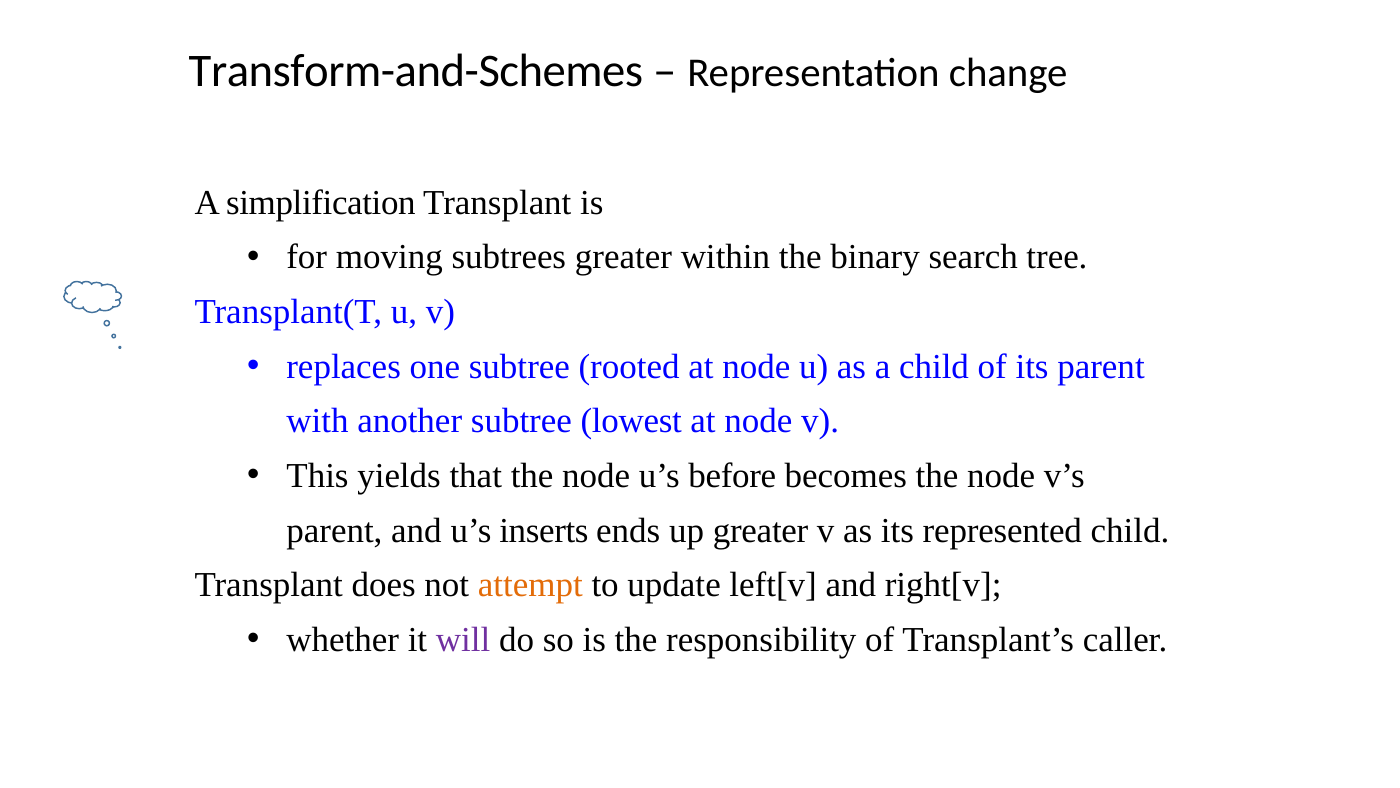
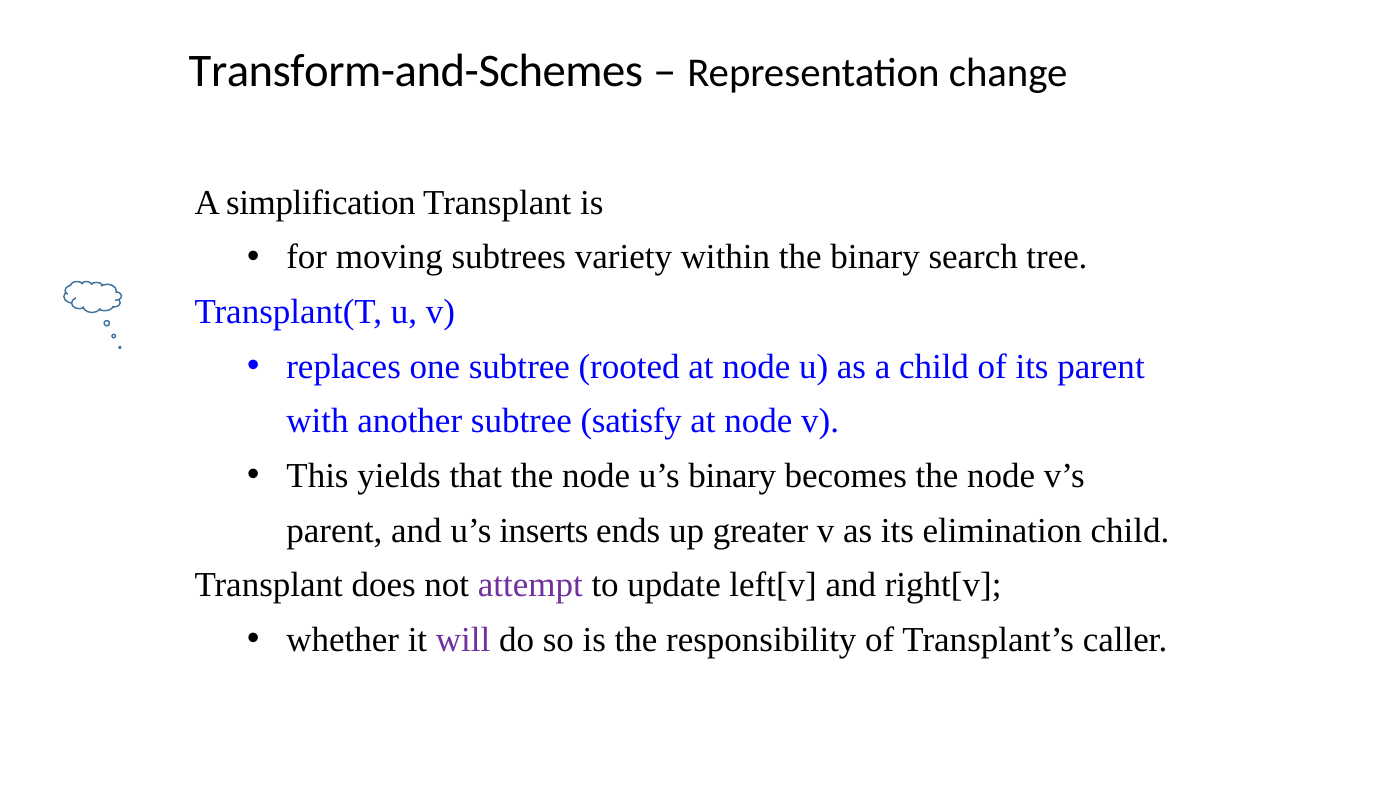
subtrees greater: greater -> variety
lowest: lowest -> satisfy
u’s before: before -> binary
represented: represented -> elimination
attempt colour: orange -> purple
